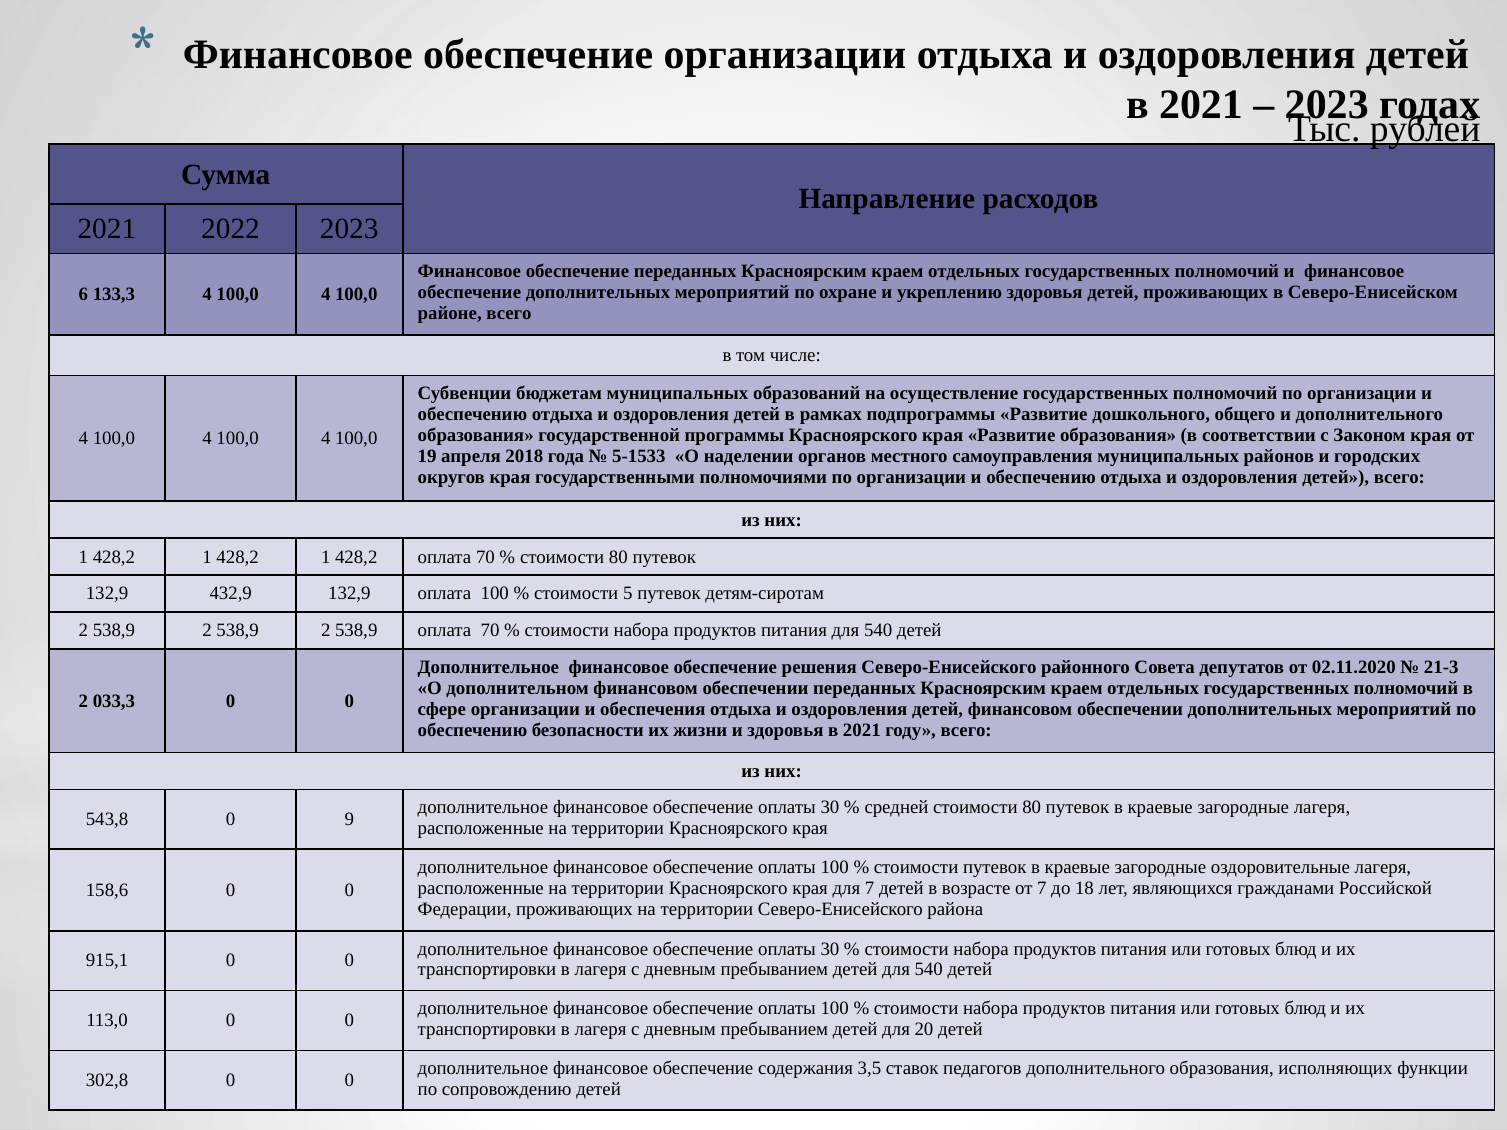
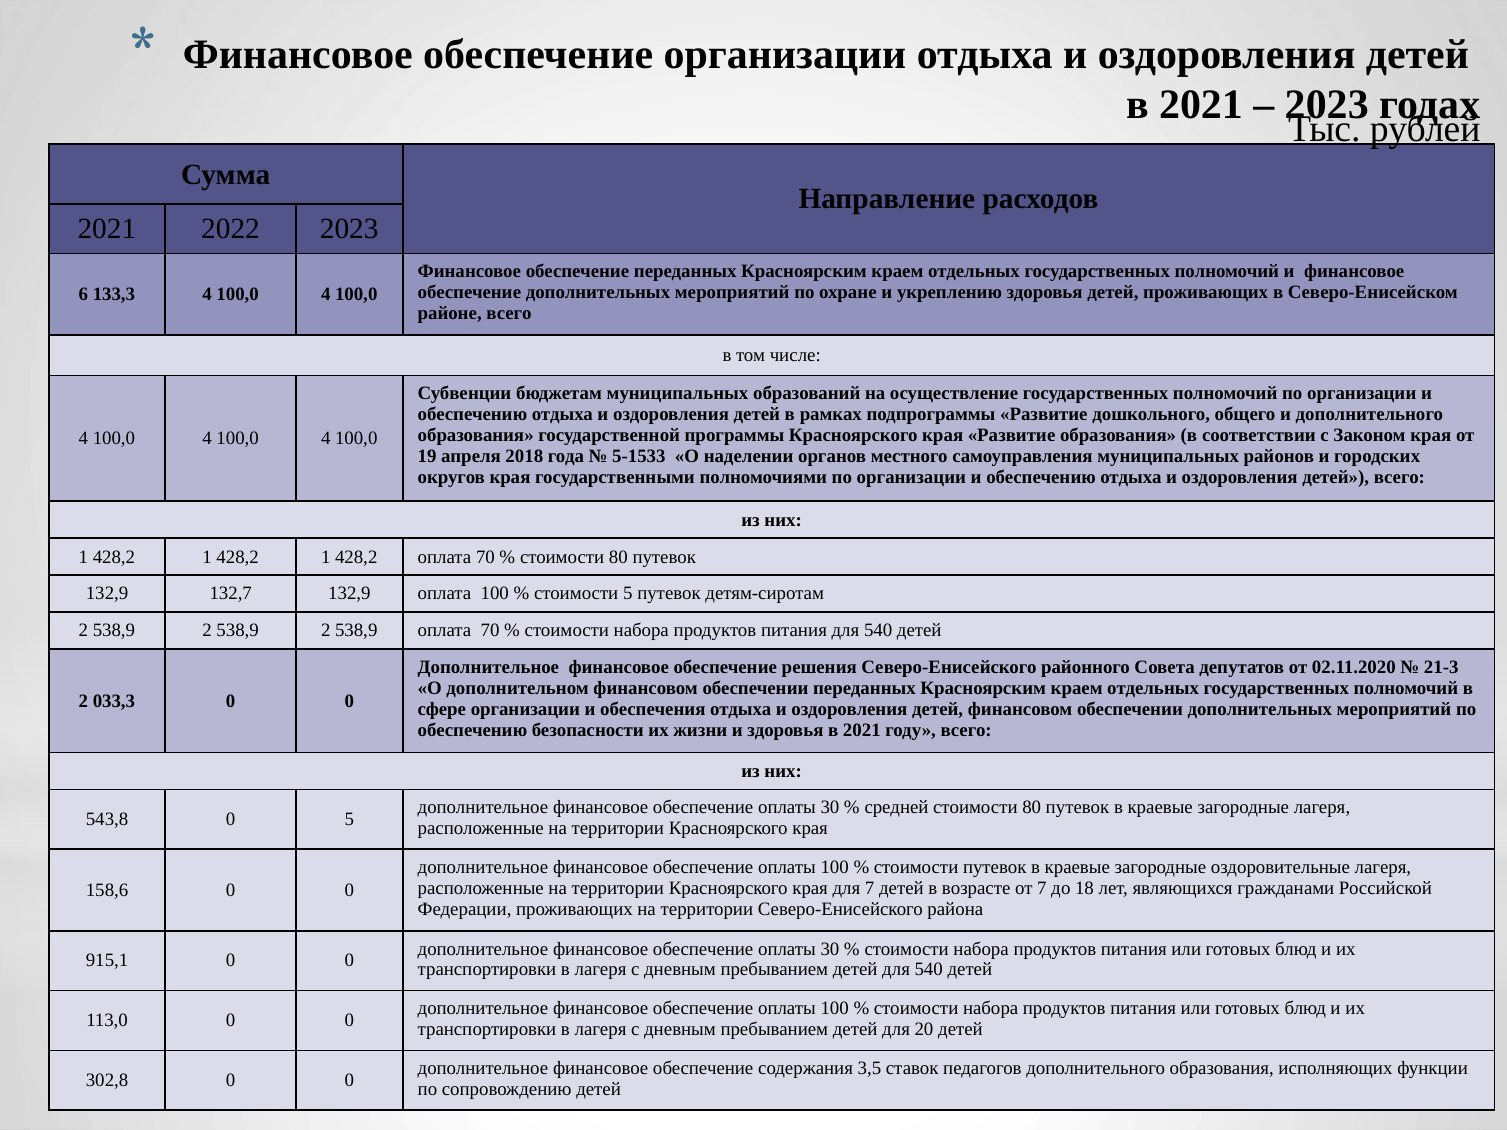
432,9: 432,9 -> 132,7
0 9: 9 -> 5
